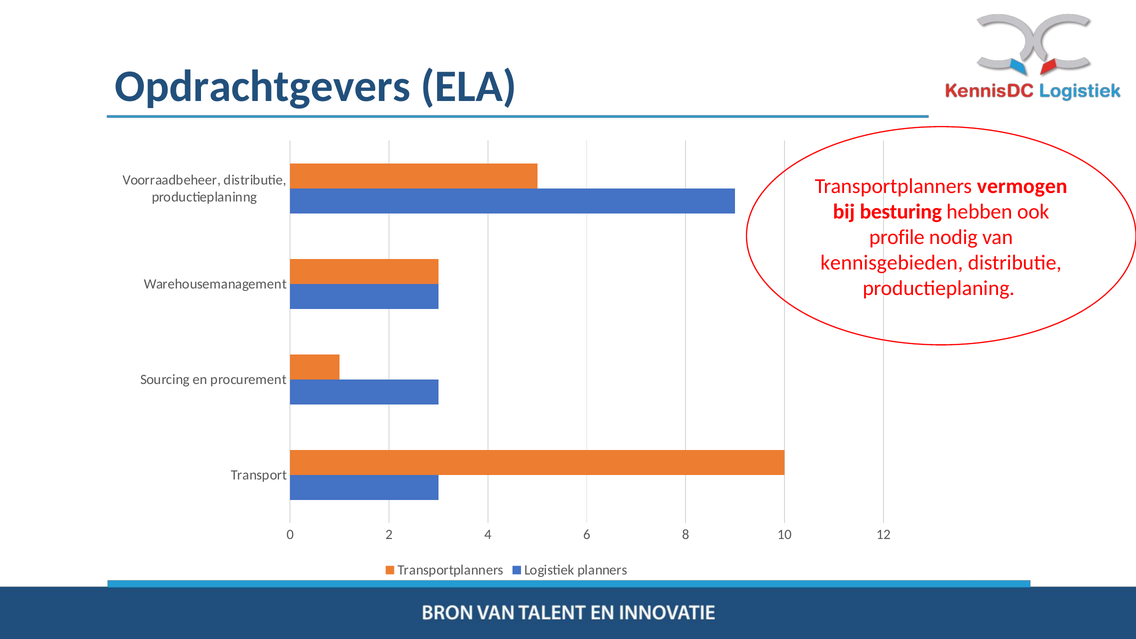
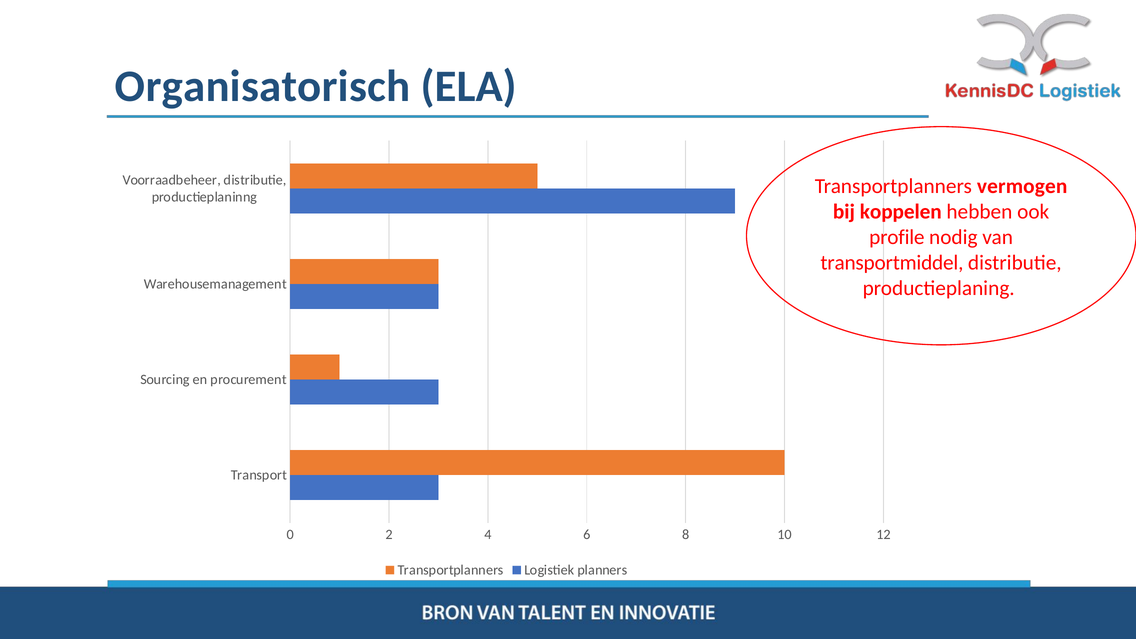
Opdrachtgevers: Opdrachtgevers -> Organisatorisch
besturing: besturing -> koppelen
kennisgebieden at (892, 263): kennisgebieden -> transportmiddel
